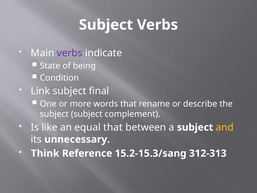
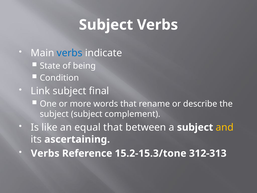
verbs at (70, 53) colour: purple -> blue
unnecessary: unnecessary -> ascertaining
Think at (45, 153): Think -> Verbs
15.2-15.3/sang: 15.2-15.3/sang -> 15.2-15.3/tone
